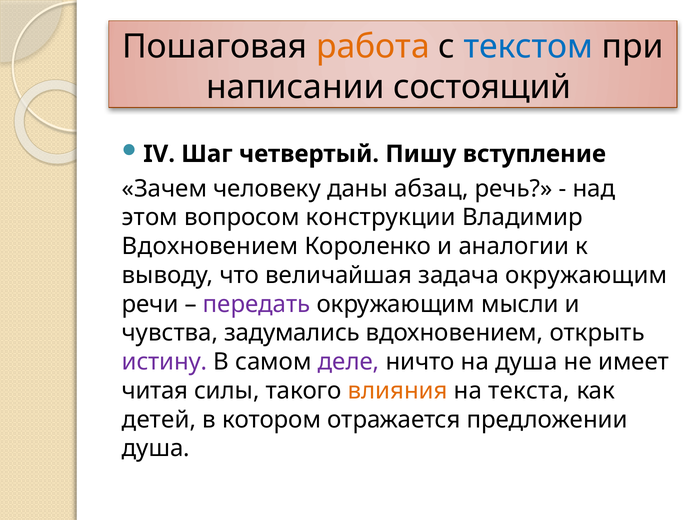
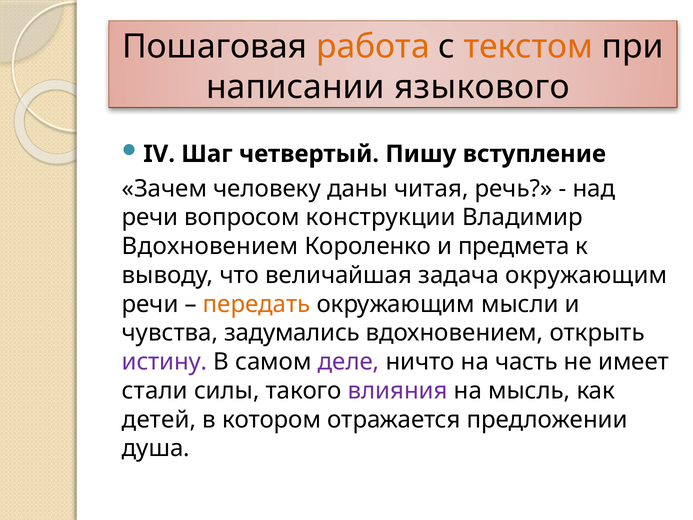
текстом colour: blue -> orange
состоящий: состоящий -> языкового
абзац: абзац -> читая
этом at (150, 217): этом -> речи
аналогии: аналогии -> предмета
передать colour: purple -> orange
на душа: душа -> часть
читая: читая -> стали
влияния colour: orange -> purple
текста: текста -> мысль
